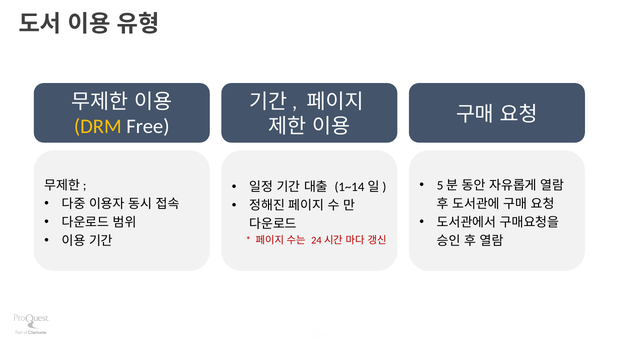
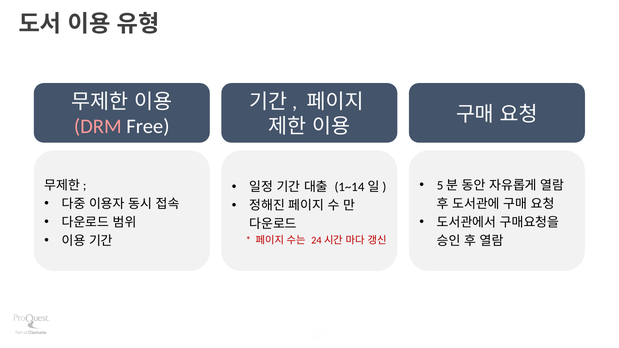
DRM colour: yellow -> pink
